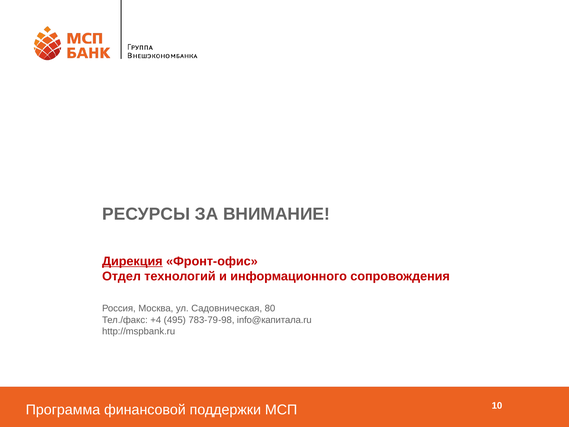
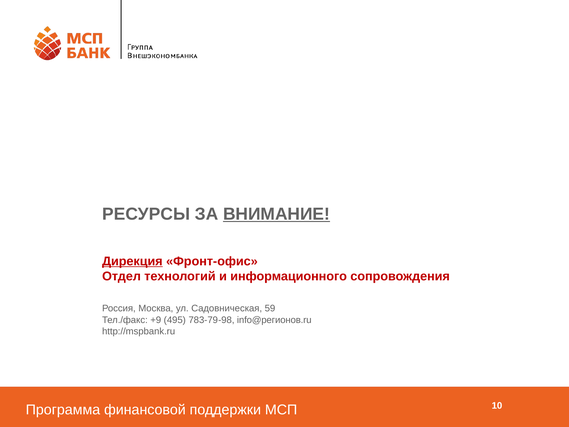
ВНИМАНИЕ underline: none -> present
80: 80 -> 59
+4: +4 -> +9
info@капитала.ru: info@капитала.ru -> info@регионов.ru
